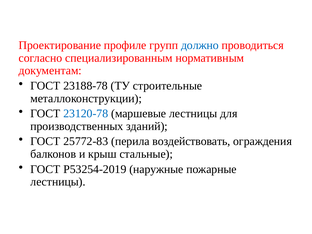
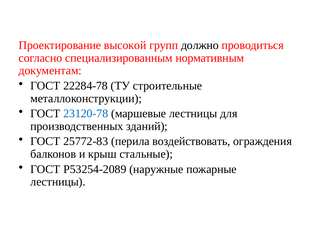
профиле: профиле -> высокой
должно colour: blue -> black
23188-78: 23188-78 -> 22284-78
Р53254-2019: Р53254-2019 -> Р53254-2089
